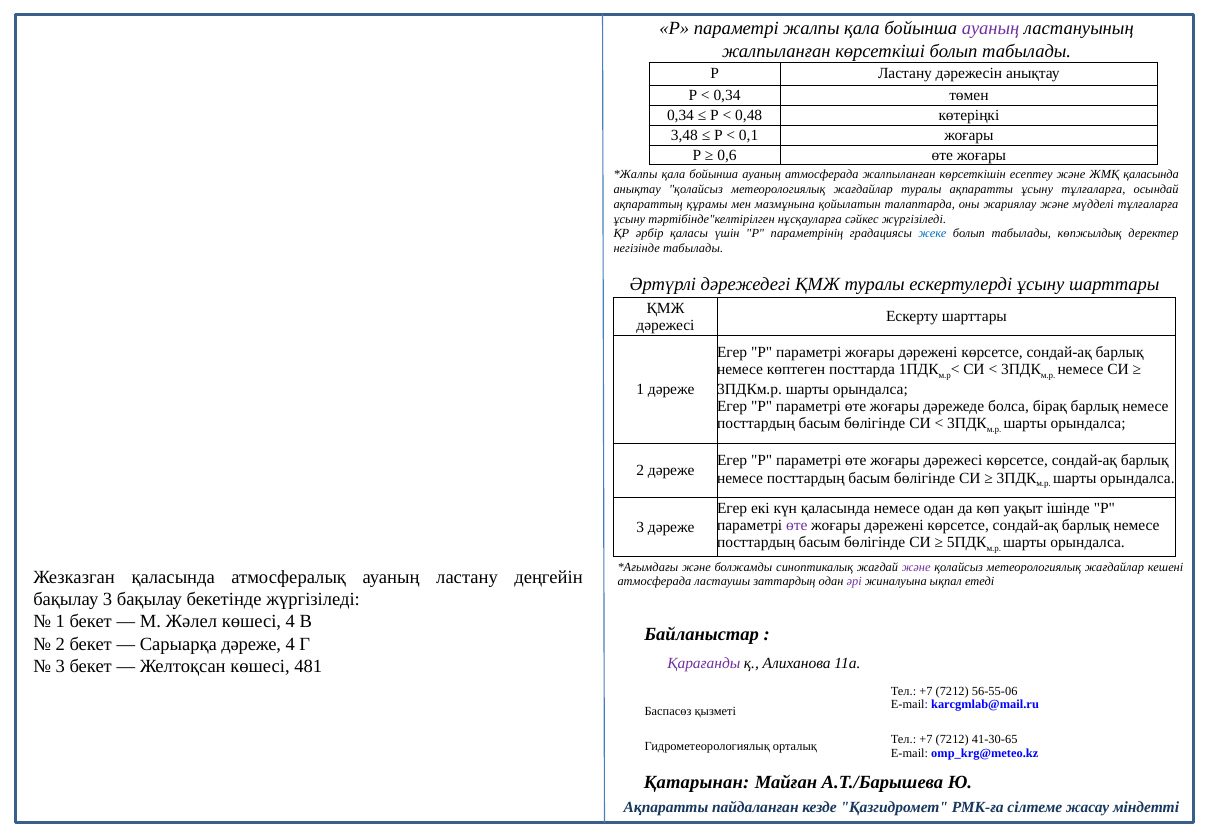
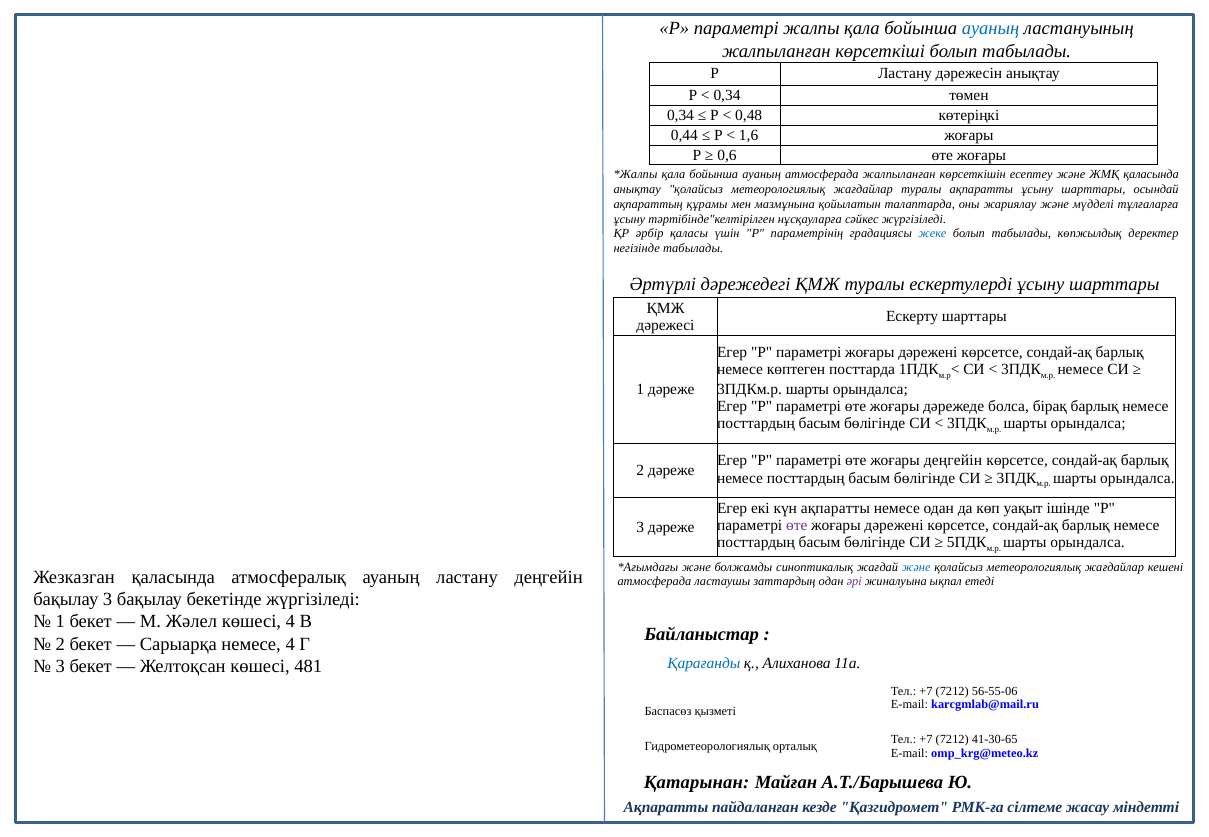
ауаның at (991, 29) colour: purple -> blue
3,48: 3,48 -> 0,44
0,1: 0,1 -> 1,6
ақпаратты ұсыну тұлғаларға: тұлғаларға -> шарттары
жоғары дәрежесі: дәрежесі -> деңгейін
күн қаласында: қаласында -> ақпаратты
және at (916, 567) colour: purple -> blue
Сарыарқа дәреже: дәреже -> немесе
Қарағанды colour: purple -> blue
